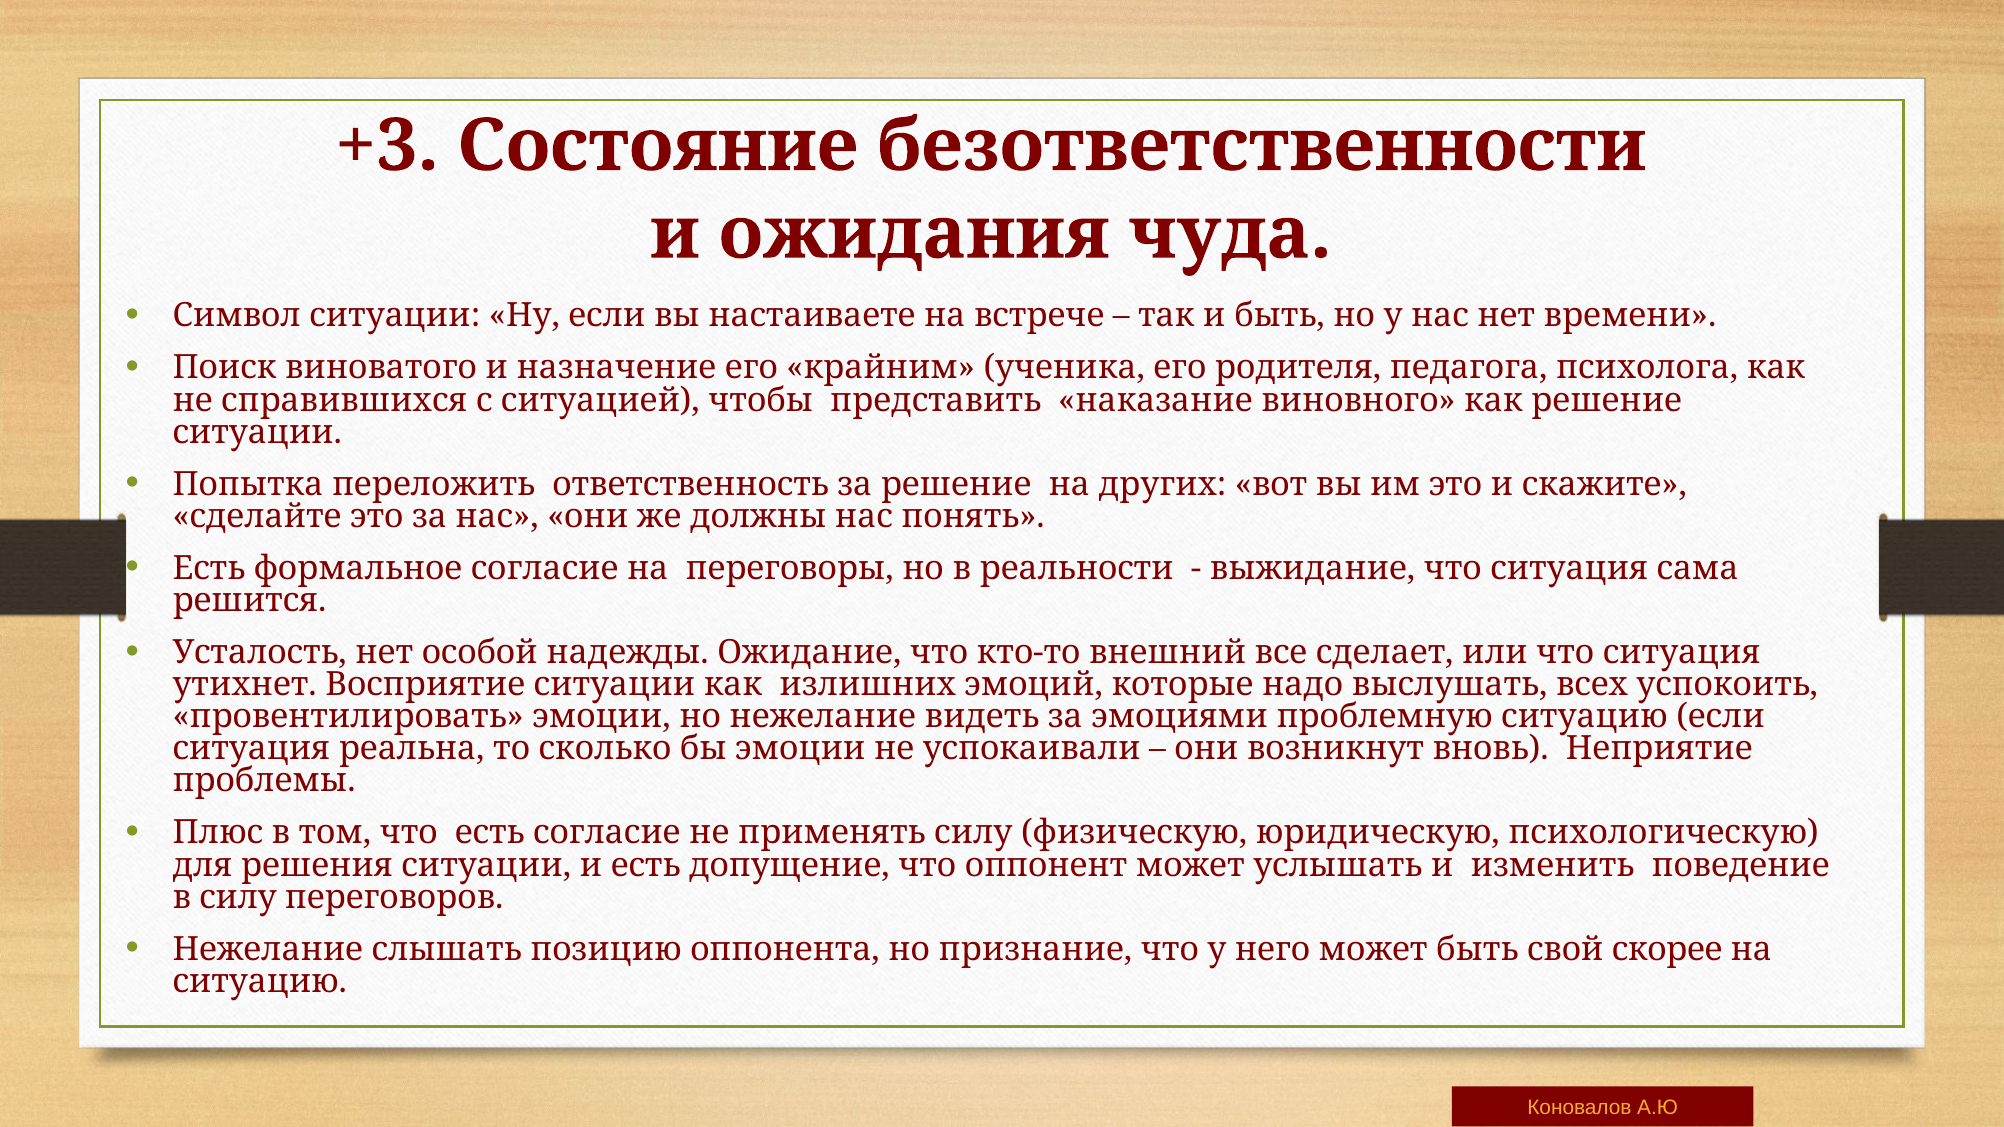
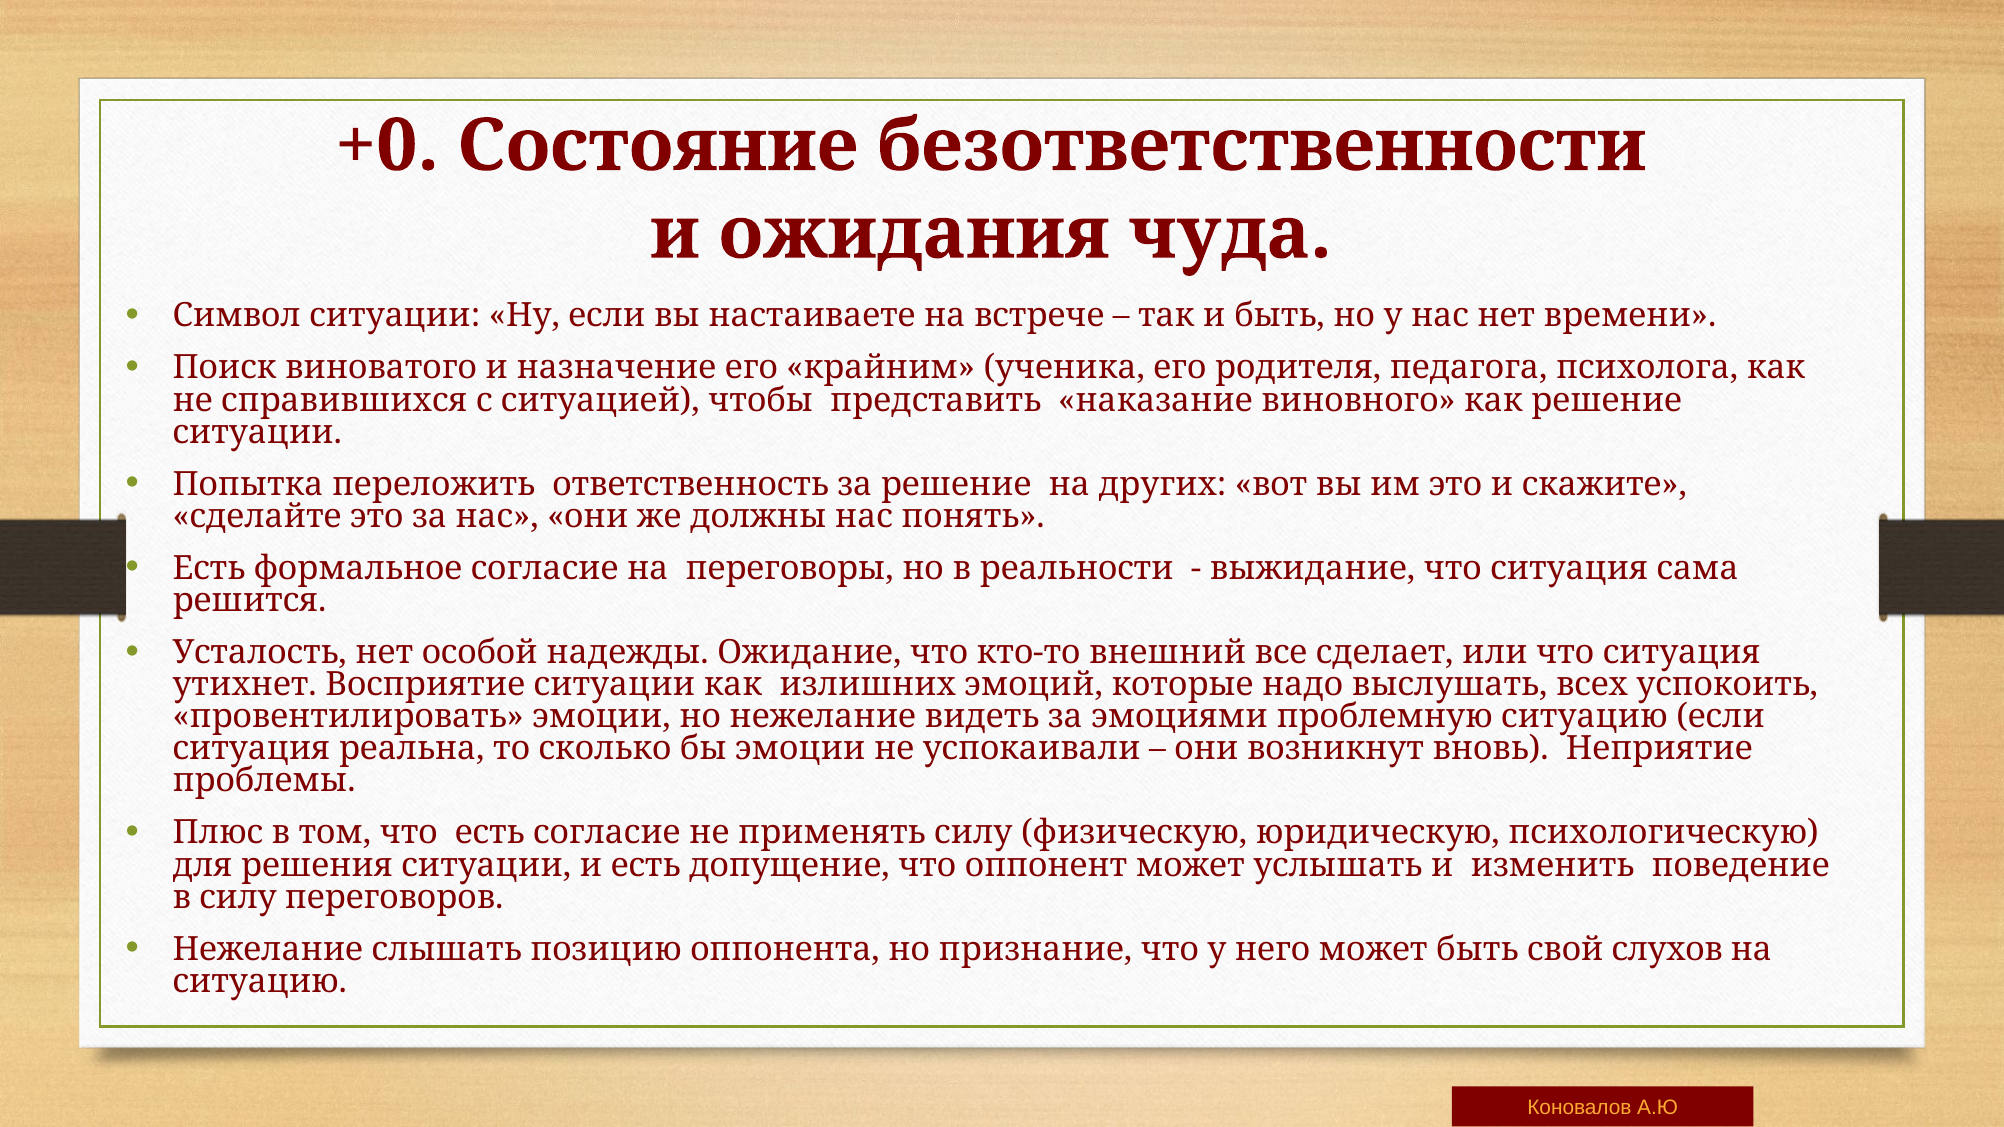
+3: +3 -> +0
скорее: скорее -> слухов
